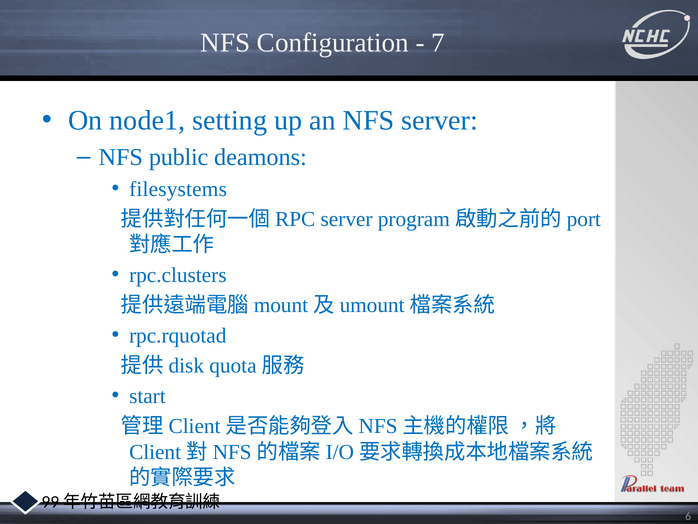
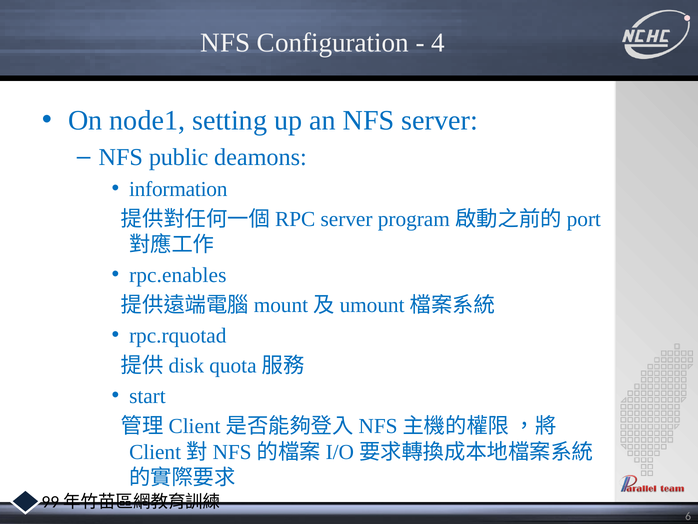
7: 7 -> 4
filesystems: filesystems -> information
rpc.clusters: rpc.clusters -> rpc.enables
